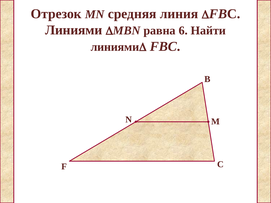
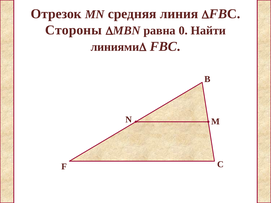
Линиями at (74, 30): Линиями -> Стороны
6: 6 -> 0
